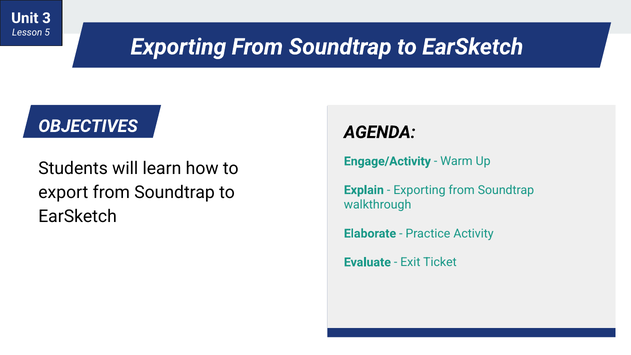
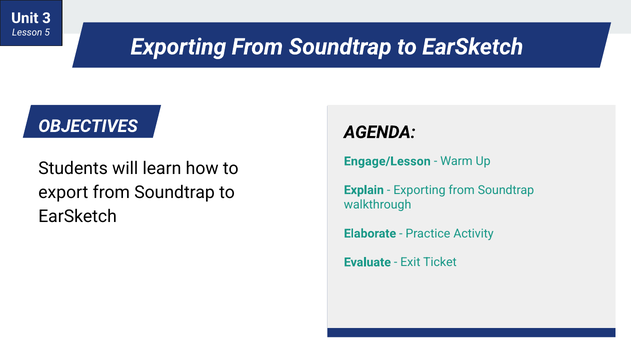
Engage/Activity: Engage/Activity -> Engage/Lesson
